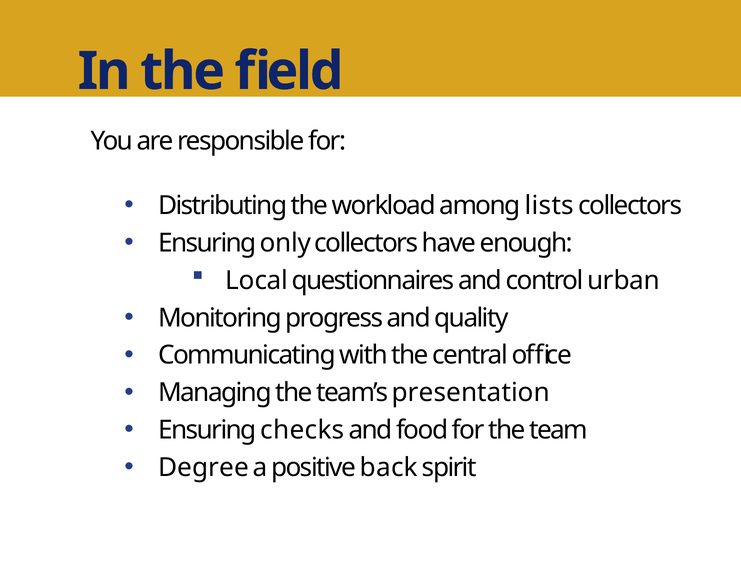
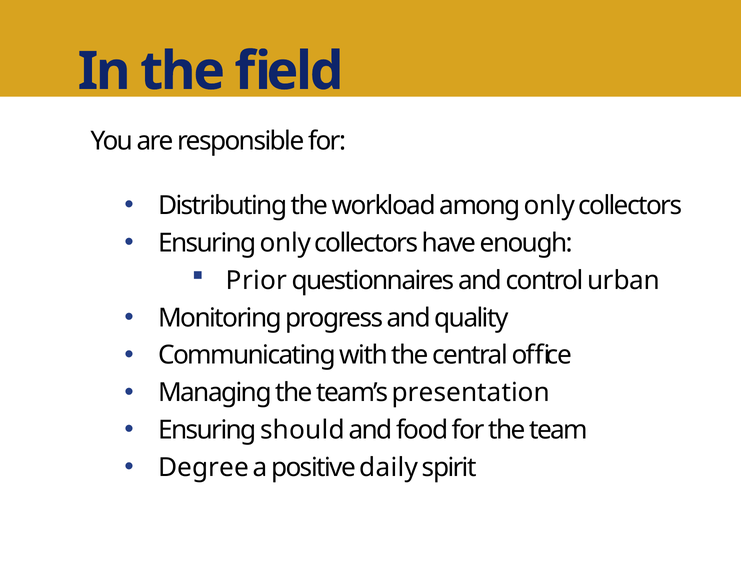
among lists: lists -> only
Local: Local -> Prior
checks: checks -> should
back: back -> daily
